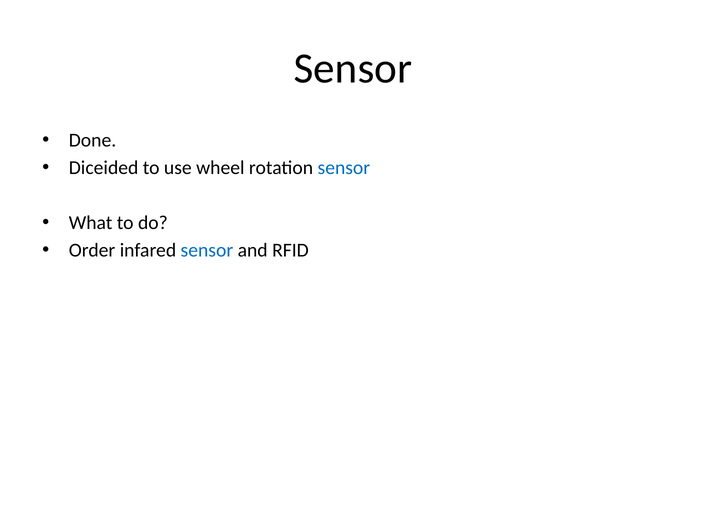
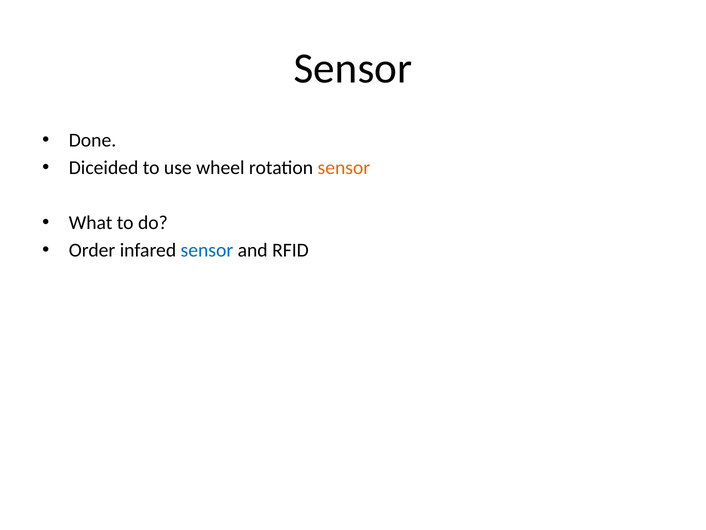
sensor at (344, 168) colour: blue -> orange
